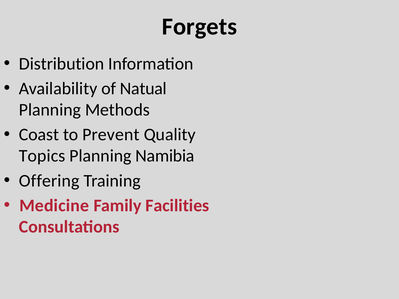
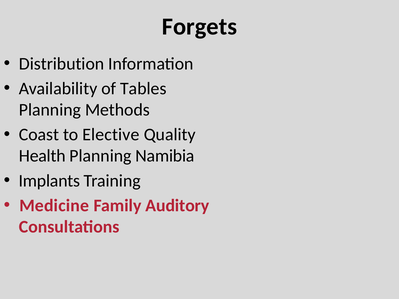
Natual: Natual -> Tables
Prevent: Prevent -> Elective
Topics: Topics -> Health
Offering: Offering -> Implants
Facilities: Facilities -> Auditory
